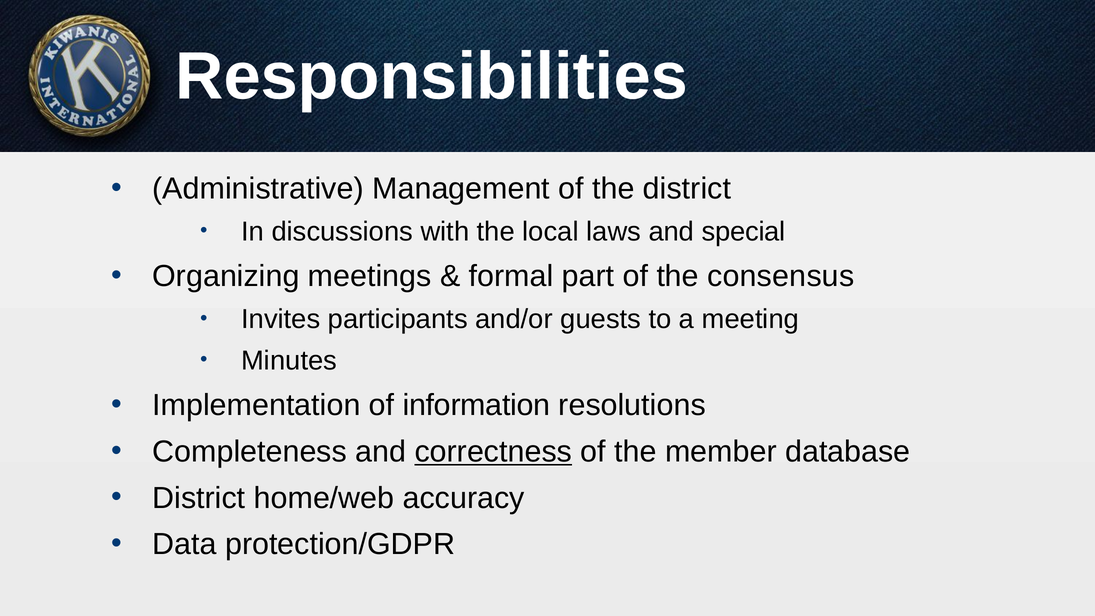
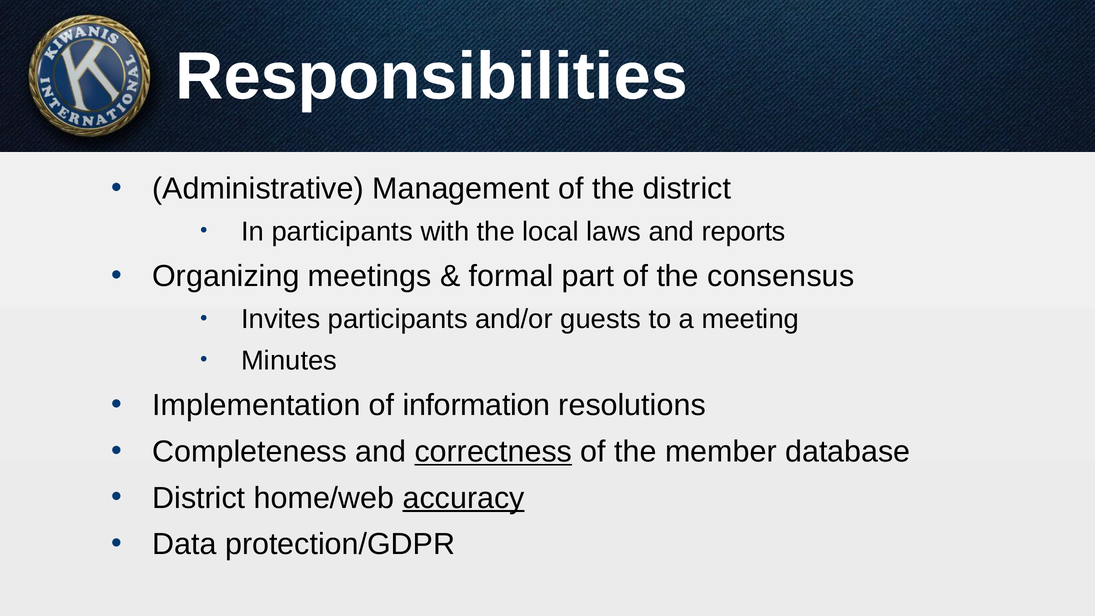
In discussions: discussions -> participants
special: special -> reports
accuracy underline: none -> present
